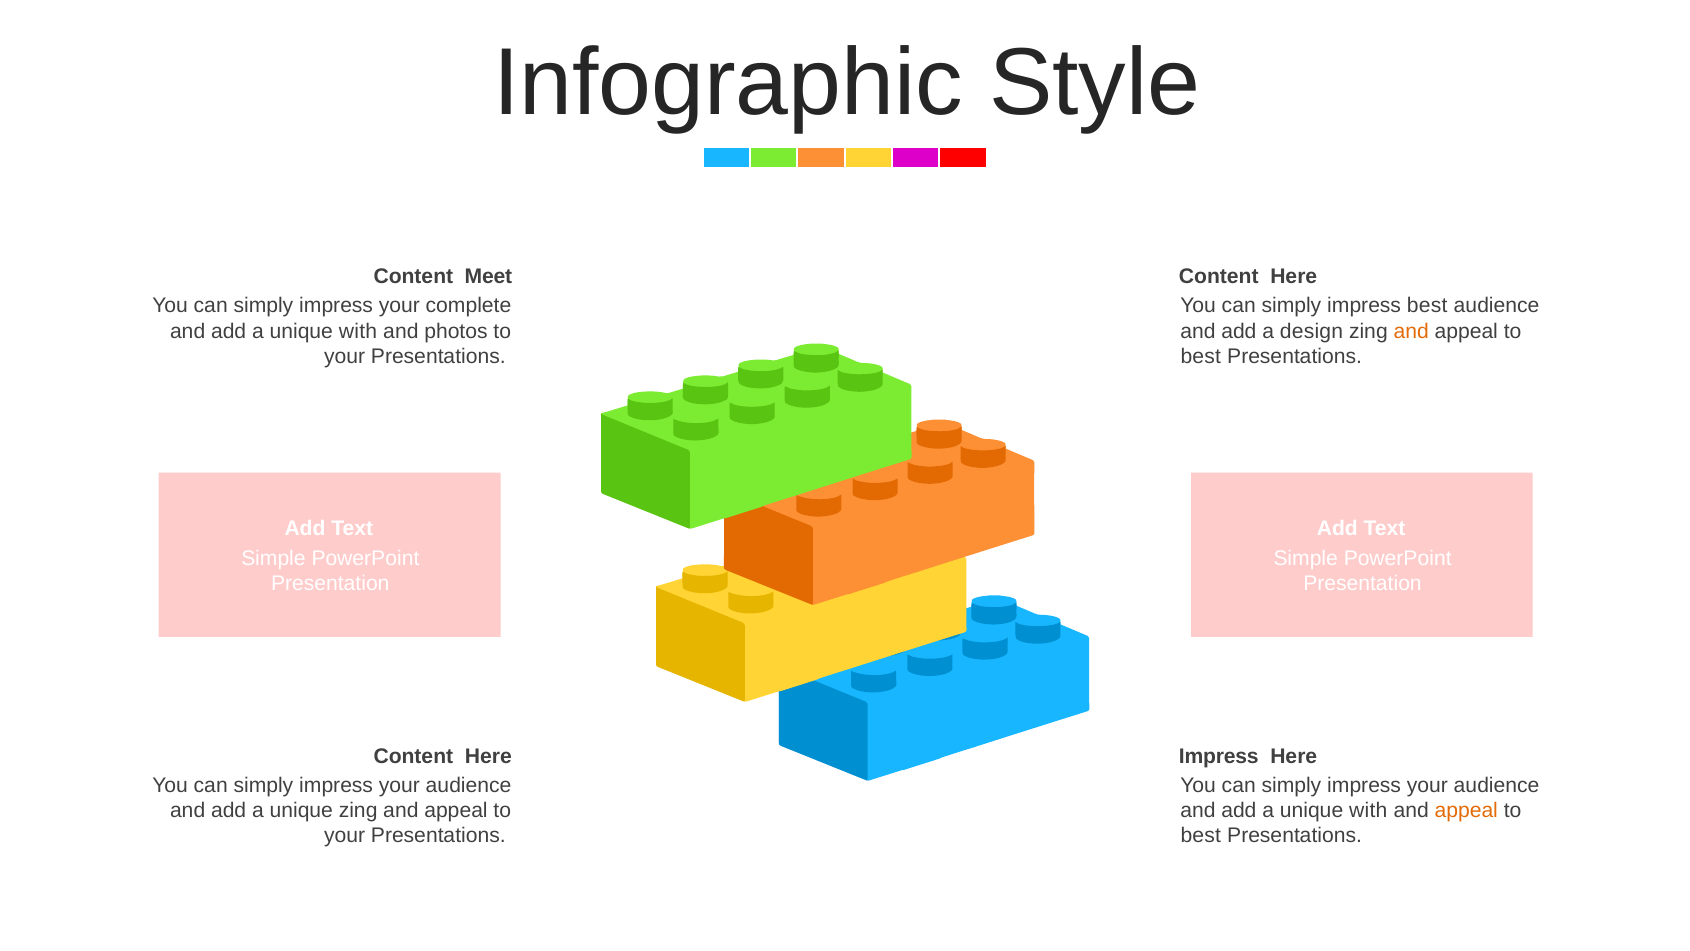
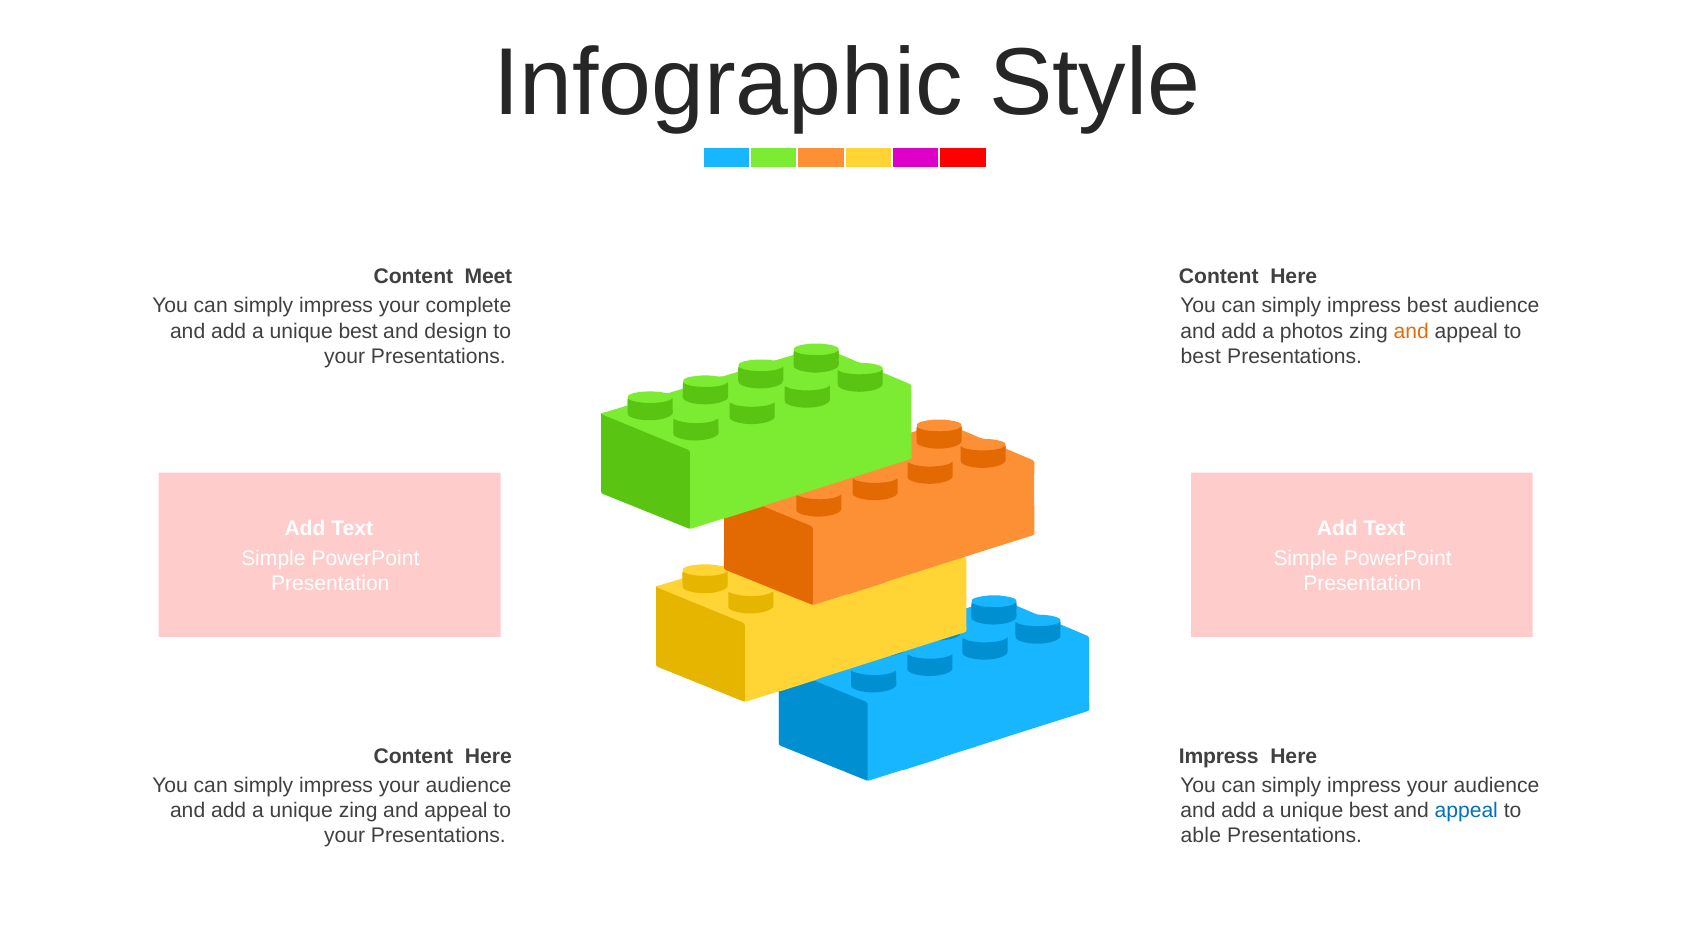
with at (358, 331): with -> best
photos: photos -> design
design: design -> photos
with at (1368, 810): with -> best
appeal at (1466, 810) colour: orange -> blue
best at (1201, 836): best -> able
